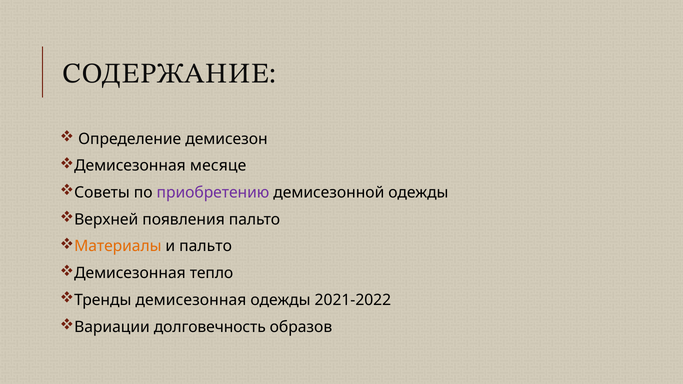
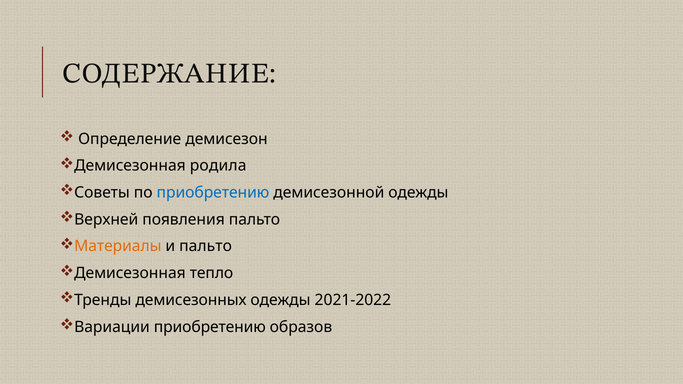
месяце: месяце -> родила
приобретению at (213, 193) colour: purple -> blue
Тренды демисезонная: демисезонная -> демисезонных
Вариации долговечность: долговечность -> приобретению
